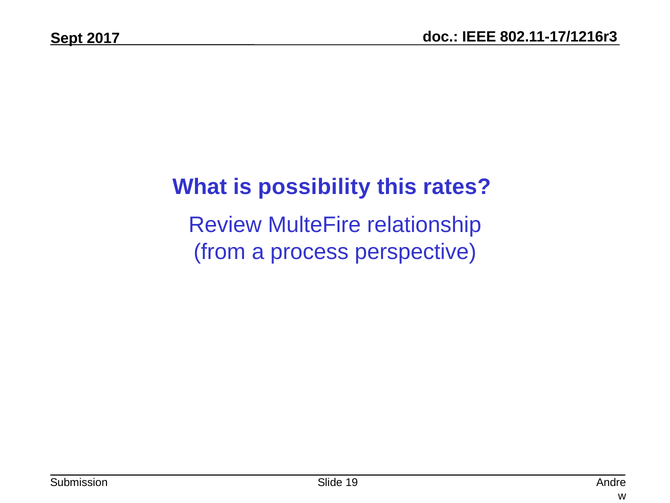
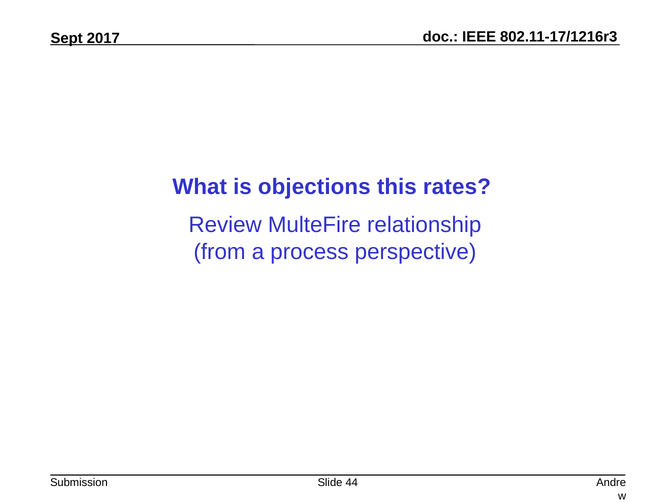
possibility: possibility -> objections
19: 19 -> 44
